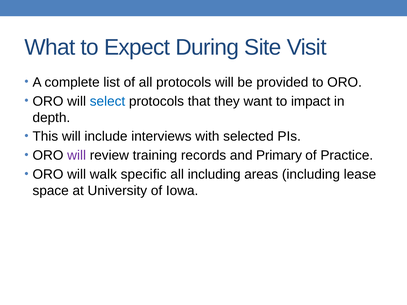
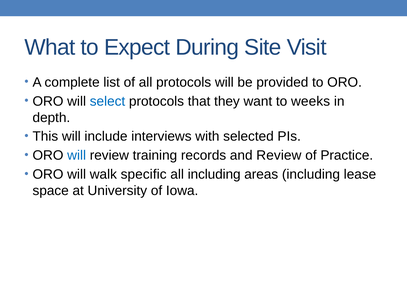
impact: impact -> weeks
will at (77, 156) colour: purple -> blue
and Primary: Primary -> Review
